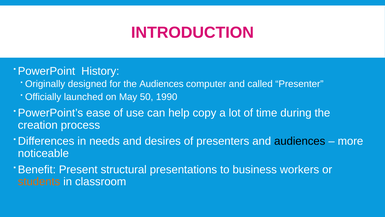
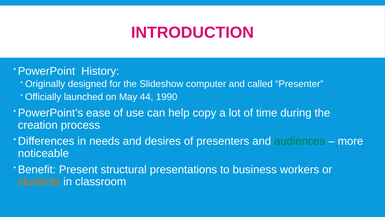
the Audiences: Audiences -> Slideshow
50: 50 -> 44
audiences at (300, 141) colour: black -> green
